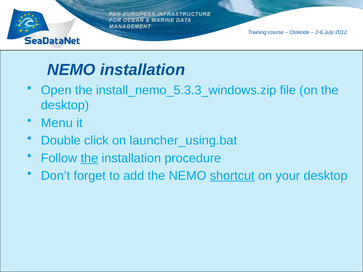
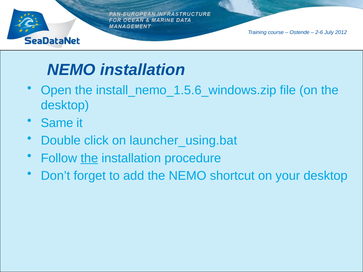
install_nemo_5.3.3_windows.zip: install_nemo_5.3.3_windows.zip -> install_nemo_1.5.6_windows.zip
Menu: Menu -> Same
shortcut underline: present -> none
